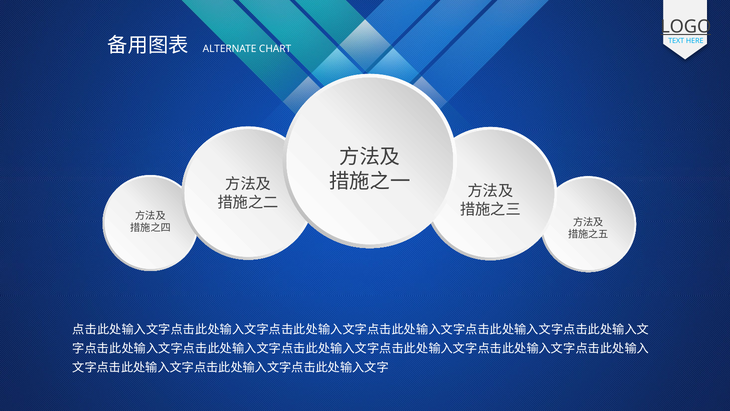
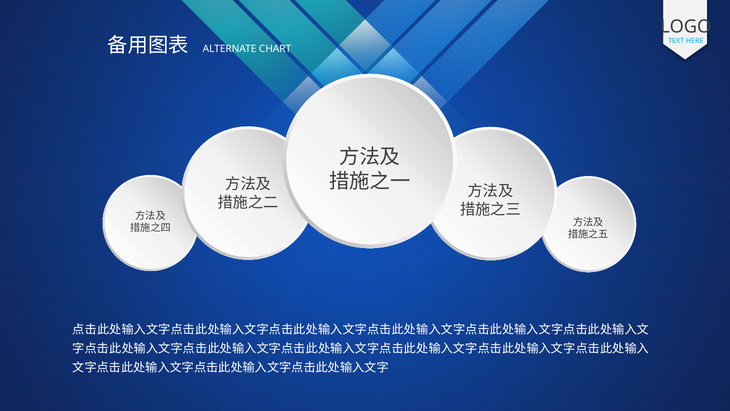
LOGO underline: present -> none
